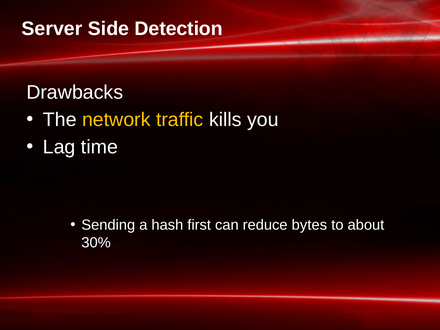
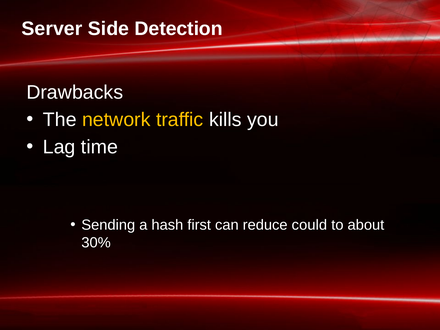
bytes: bytes -> could
